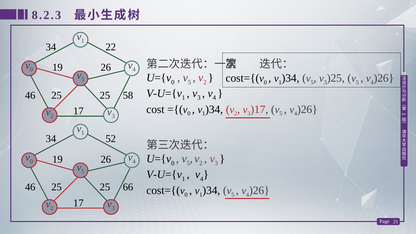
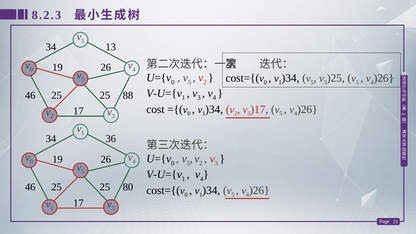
22: 22 -> 13
58: 58 -> 88
52: 52 -> 36
66: 66 -> 80
